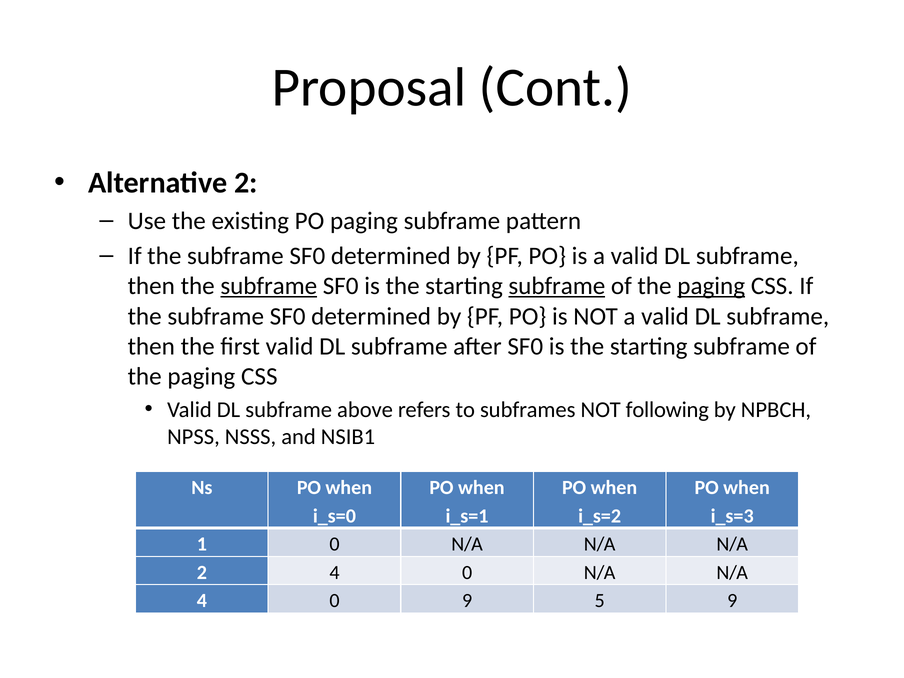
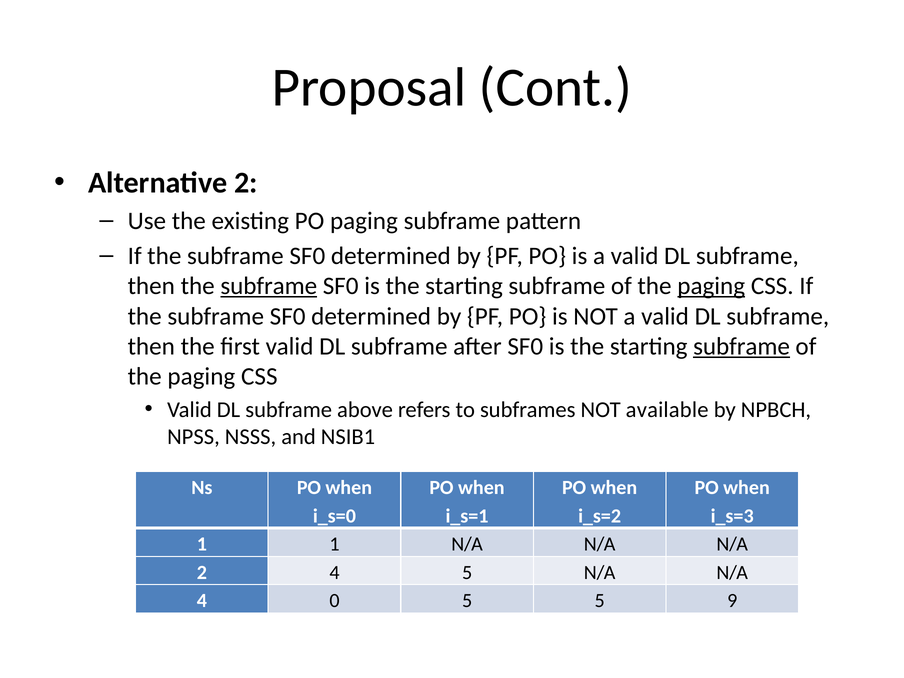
subframe at (557, 286) underline: present -> none
subframe at (742, 347) underline: none -> present
following: following -> available
1 0: 0 -> 1
2 4 0: 0 -> 5
0 9: 9 -> 5
